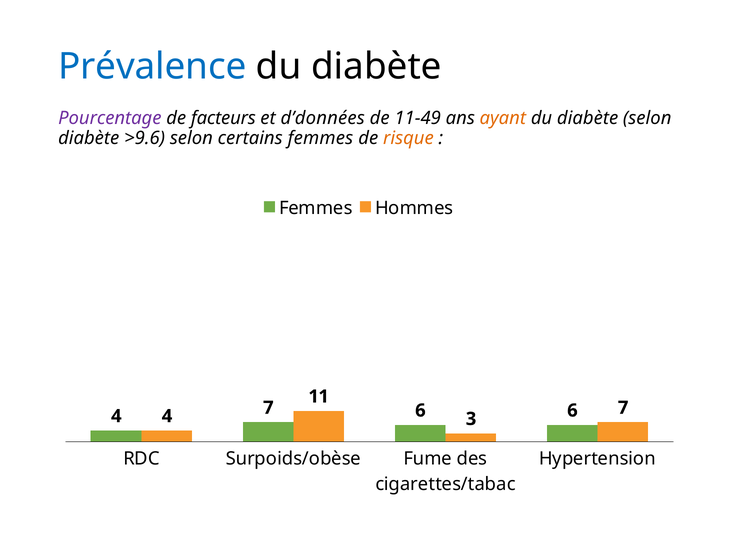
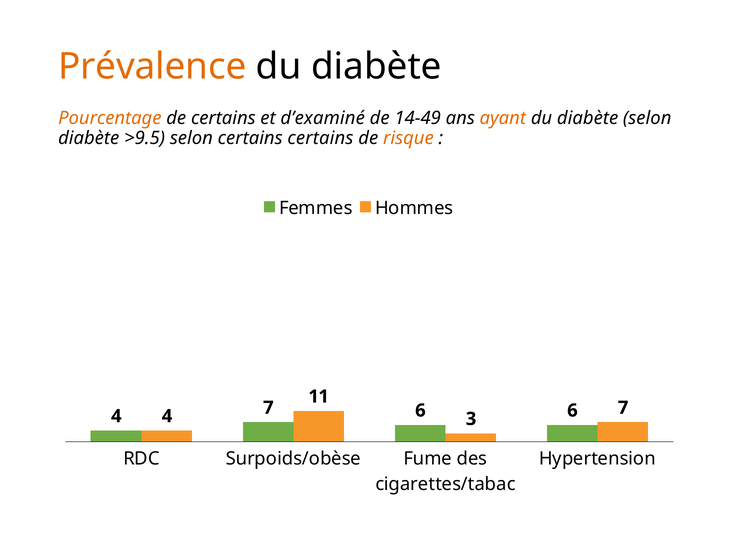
Prévalence colour: blue -> orange
Pourcentage colour: purple -> orange
de facteurs: facteurs -> certains
d’données: d’données -> d’examiné
11-49: 11-49 -> 14-49
>9.6: >9.6 -> >9.5
certains femmes: femmes -> certains
